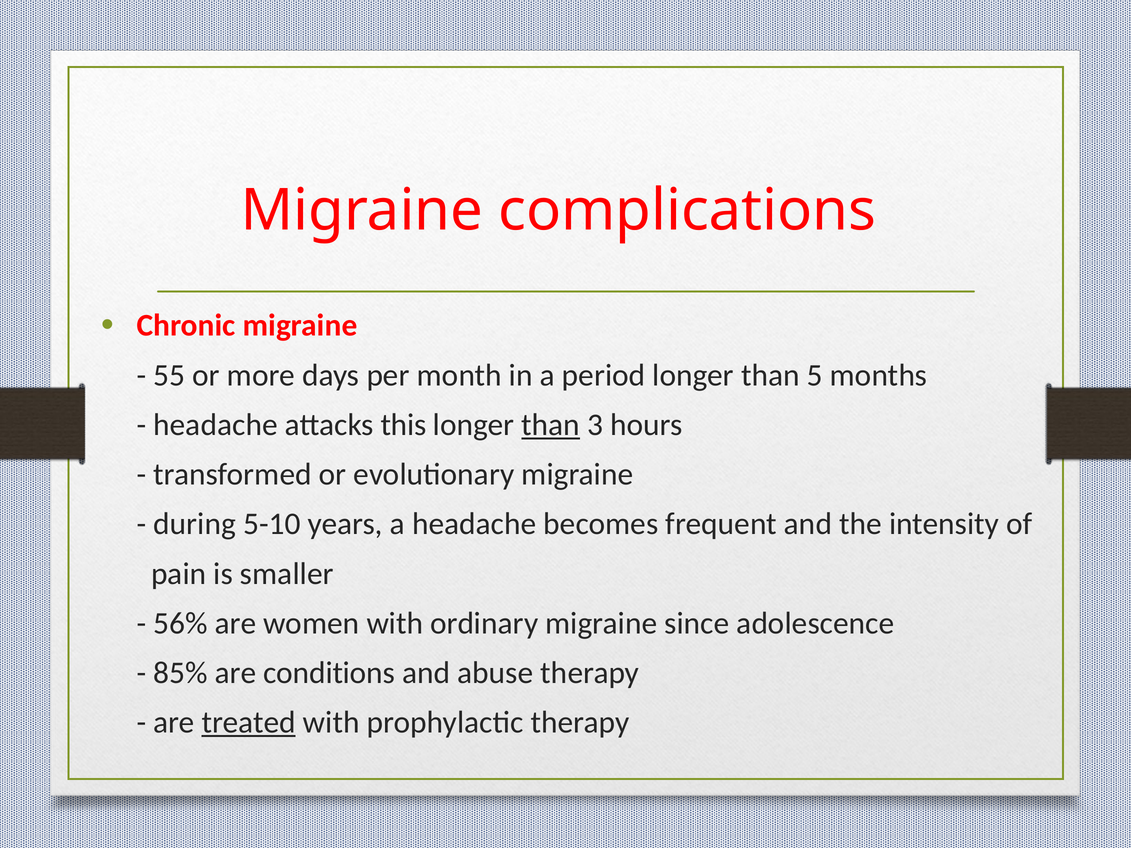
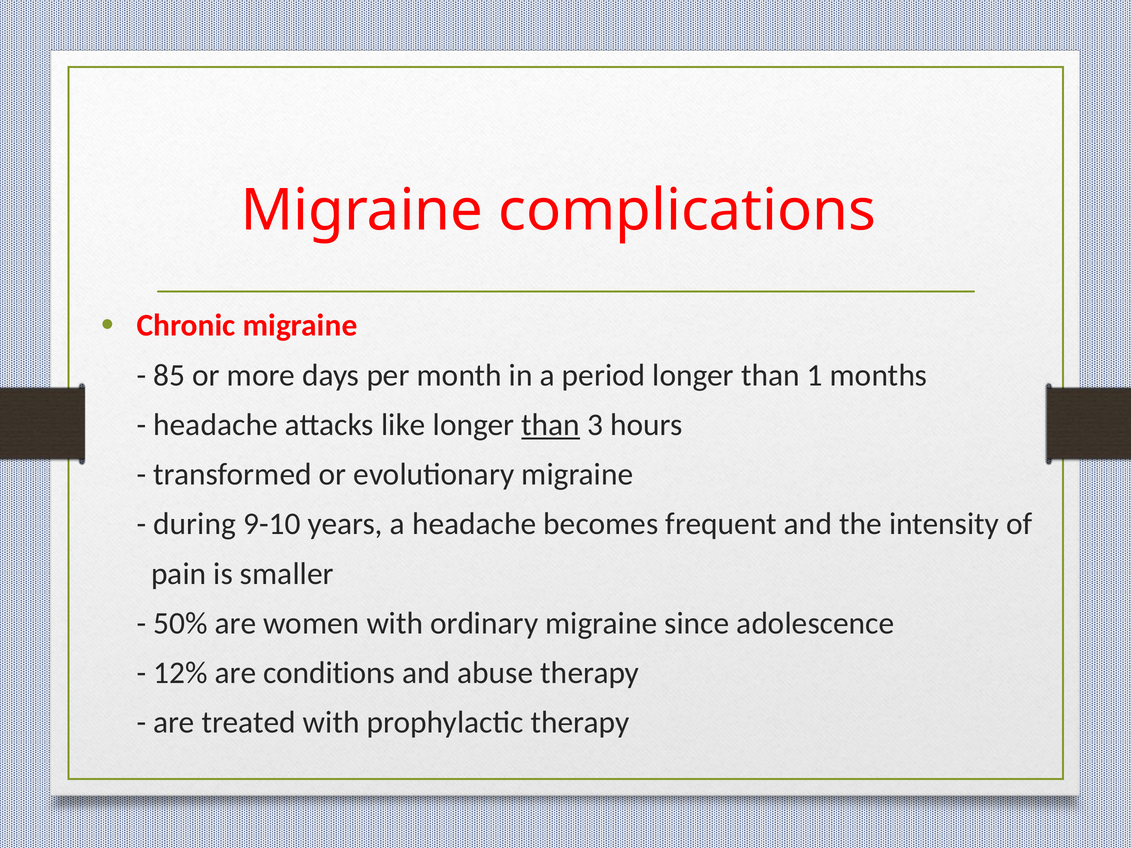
55: 55 -> 85
5: 5 -> 1
this: this -> like
5-10: 5-10 -> 9-10
56%: 56% -> 50%
85%: 85% -> 12%
treated underline: present -> none
